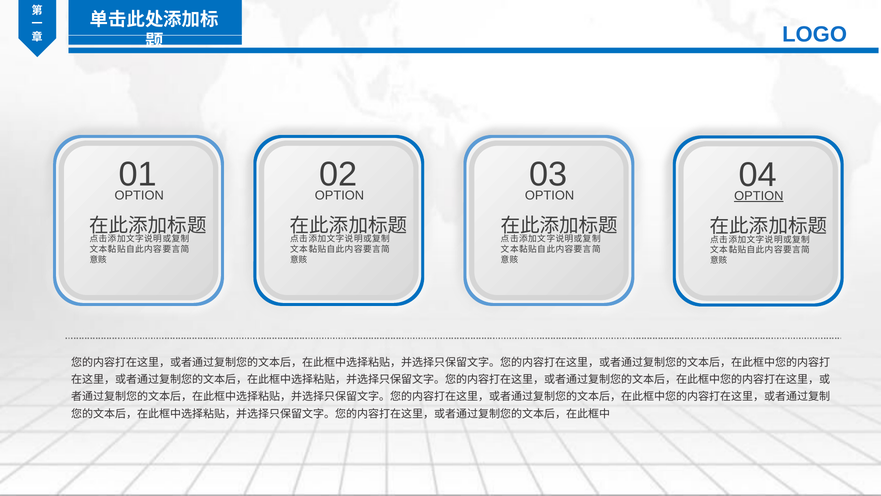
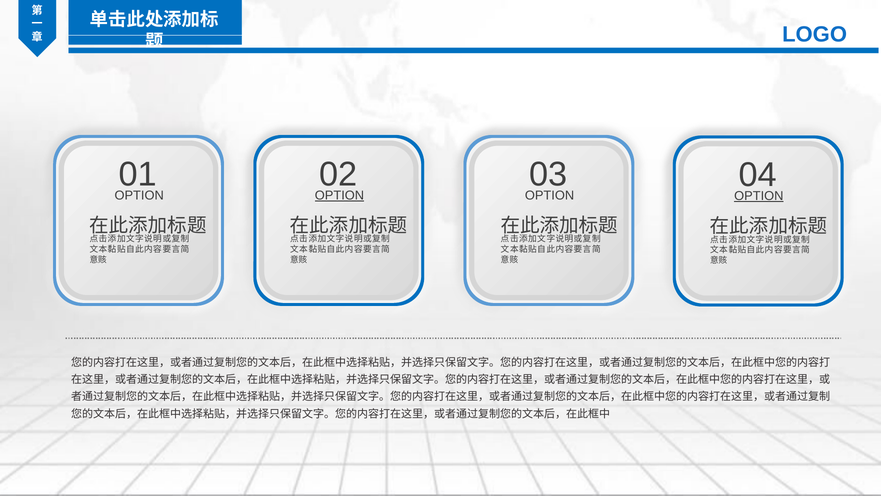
OPTION at (339, 195) underline: none -> present
